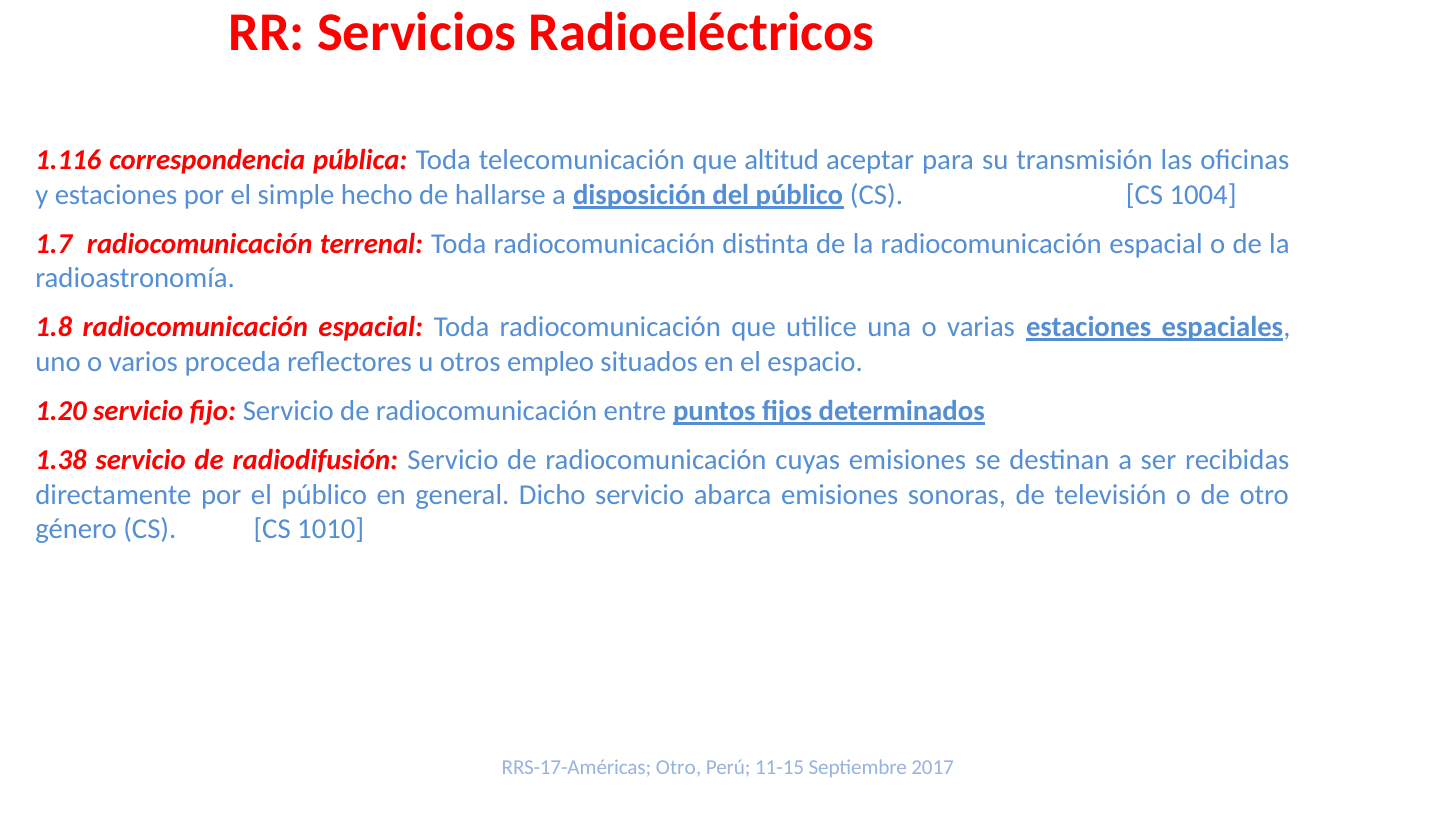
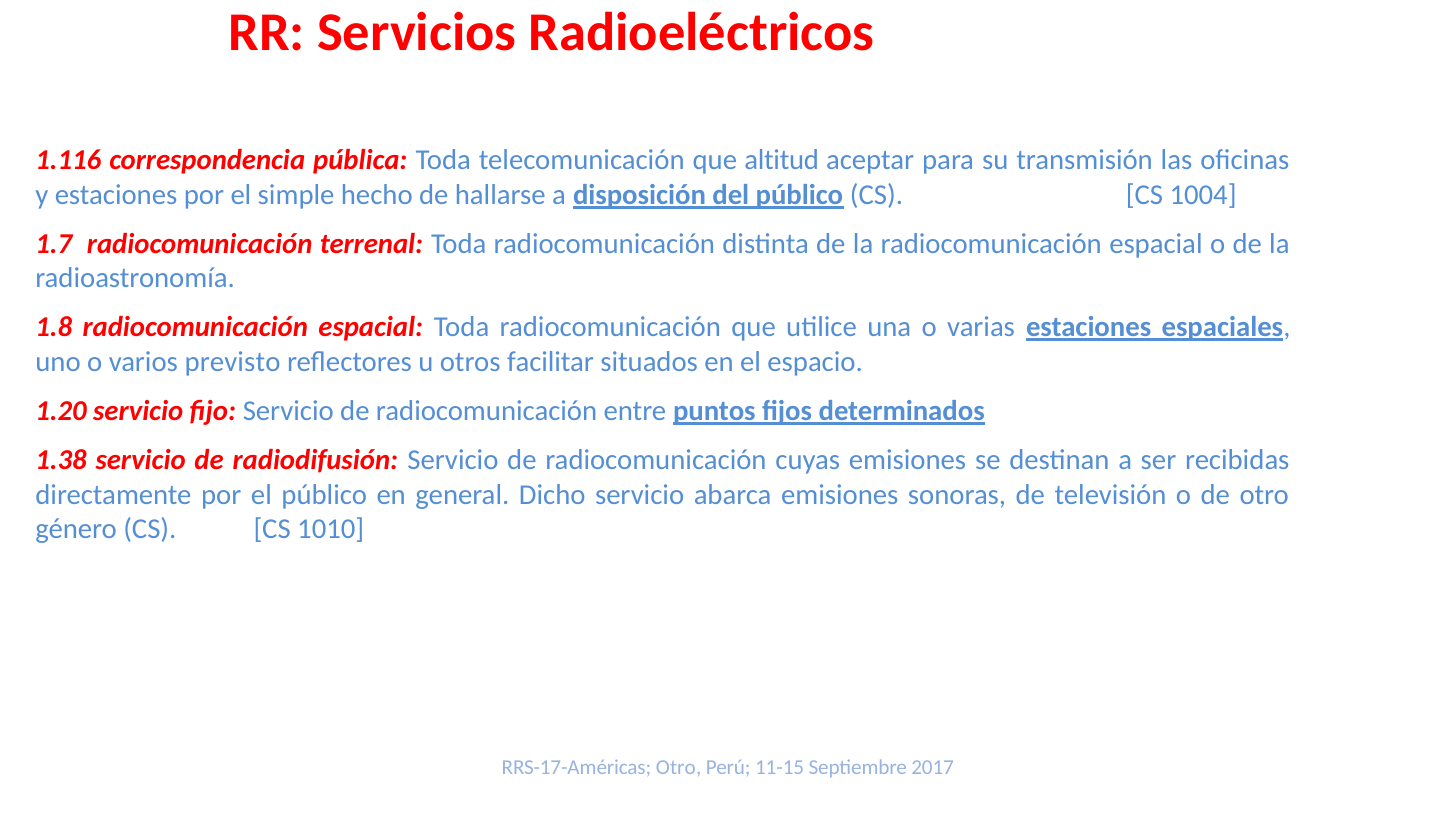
proceda: proceda -> previsto
empleo: empleo -> facilitar
